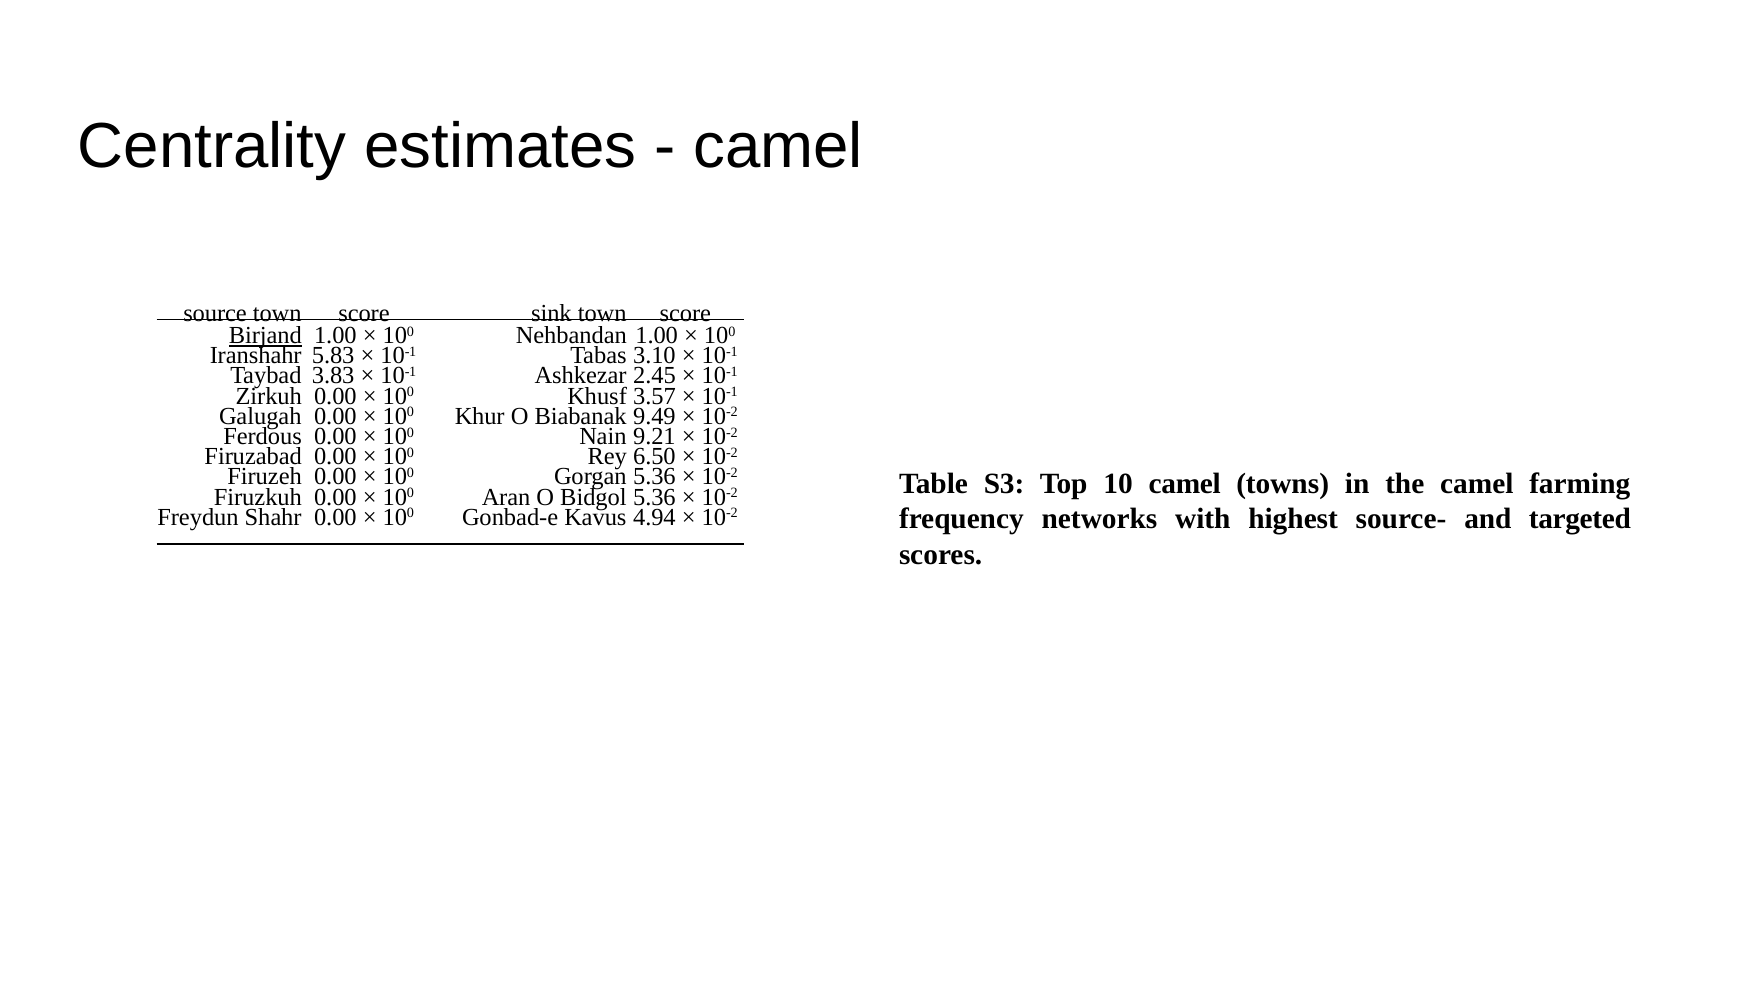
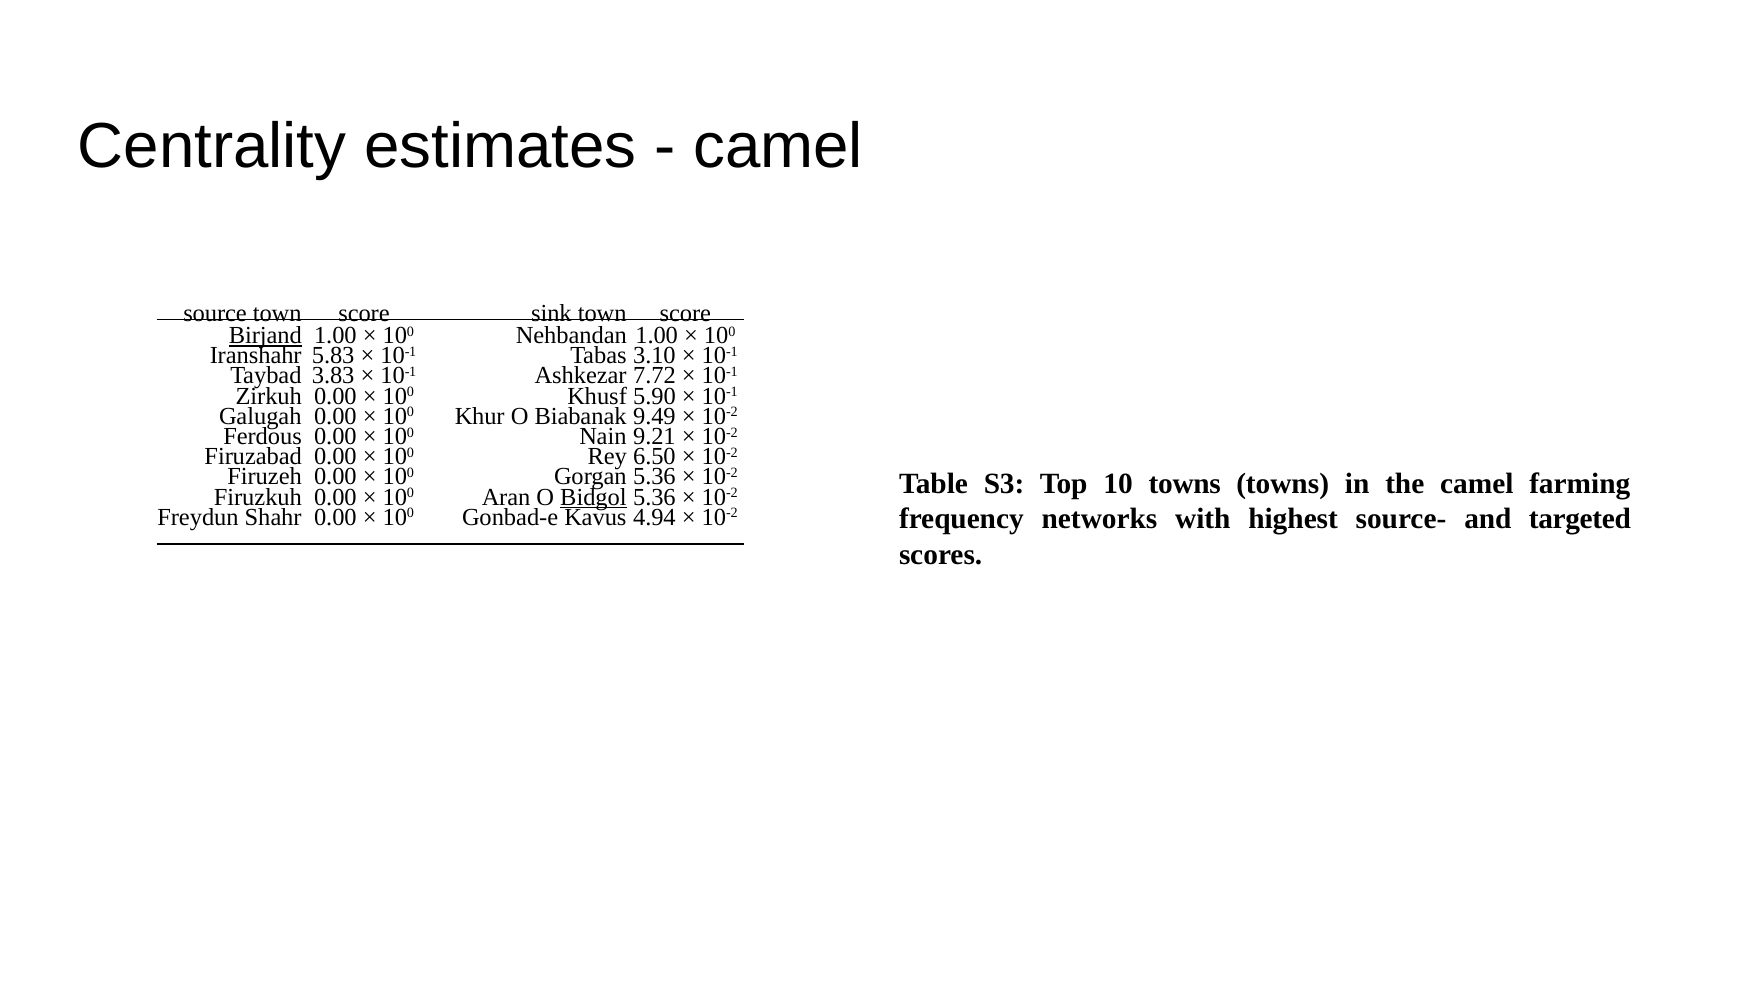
2.45: 2.45 -> 7.72
3.57: 3.57 -> 5.90
10 camel: camel -> towns
Bidgol underline: none -> present
